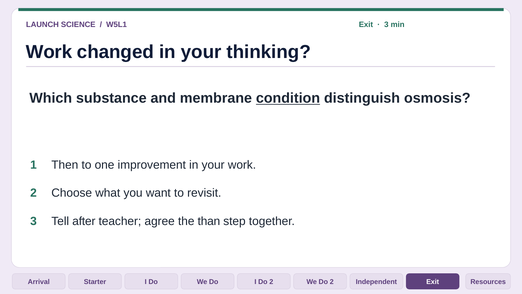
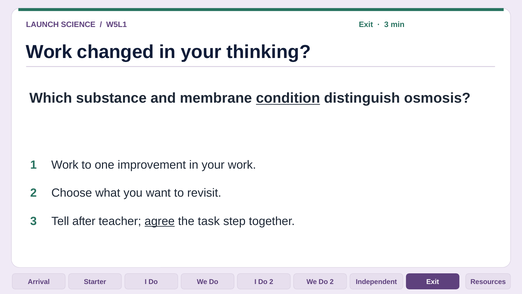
1 Then: Then -> Work
agree underline: none -> present
than: than -> task
